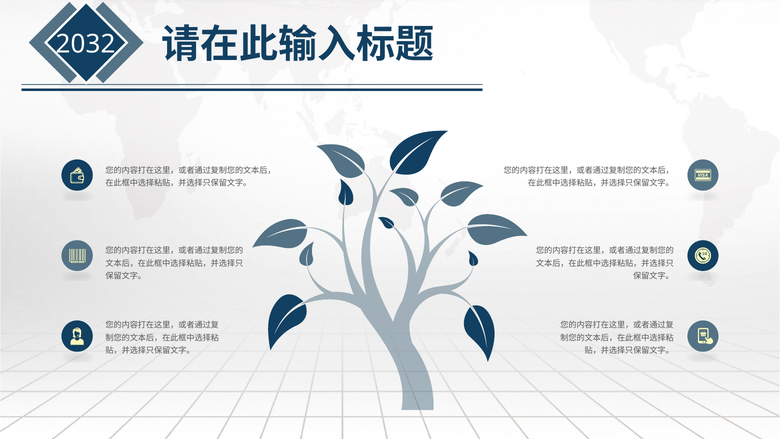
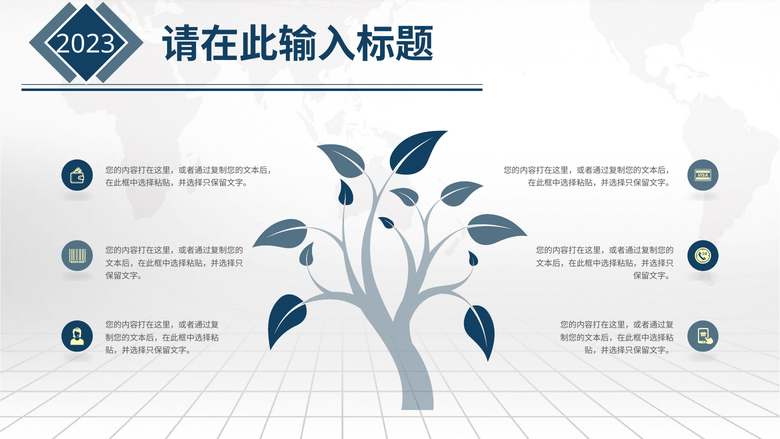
2032: 2032 -> 2023
